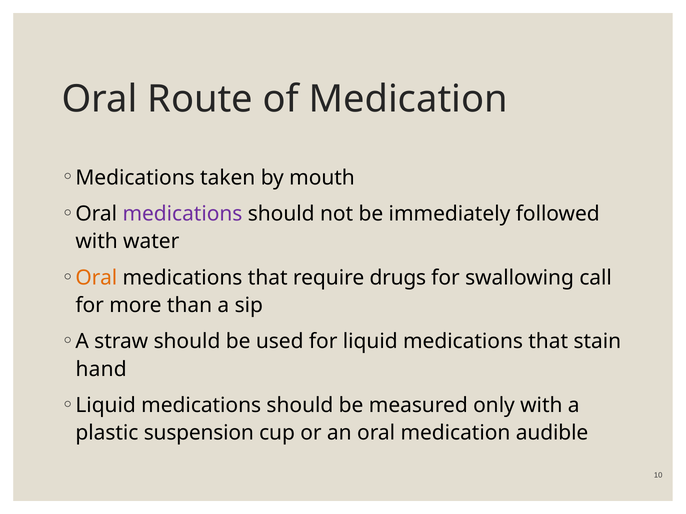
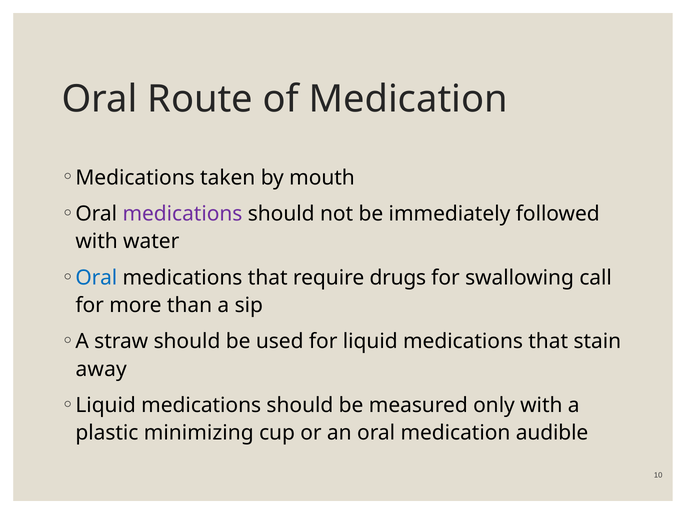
Oral at (96, 278) colour: orange -> blue
hand: hand -> away
suspension: suspension -> minimizing
